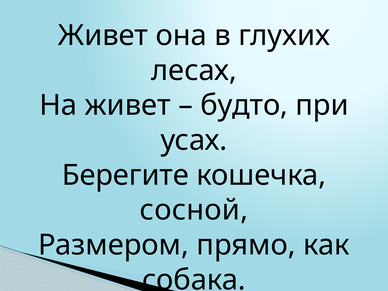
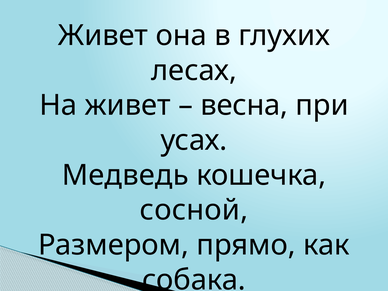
будто: будто -> весна
Берегите: Берегите -> Медведь
